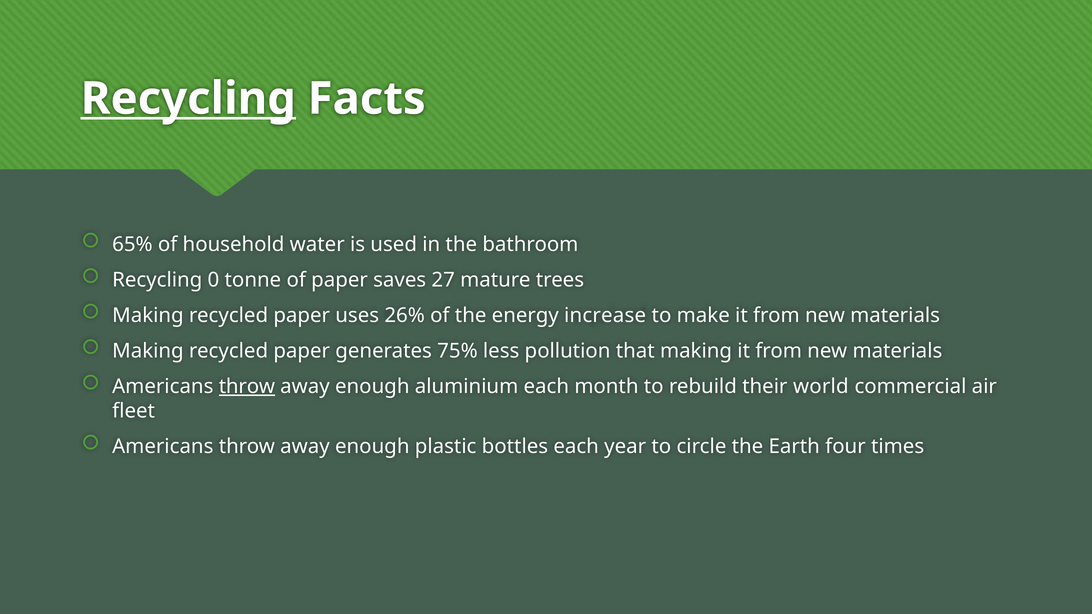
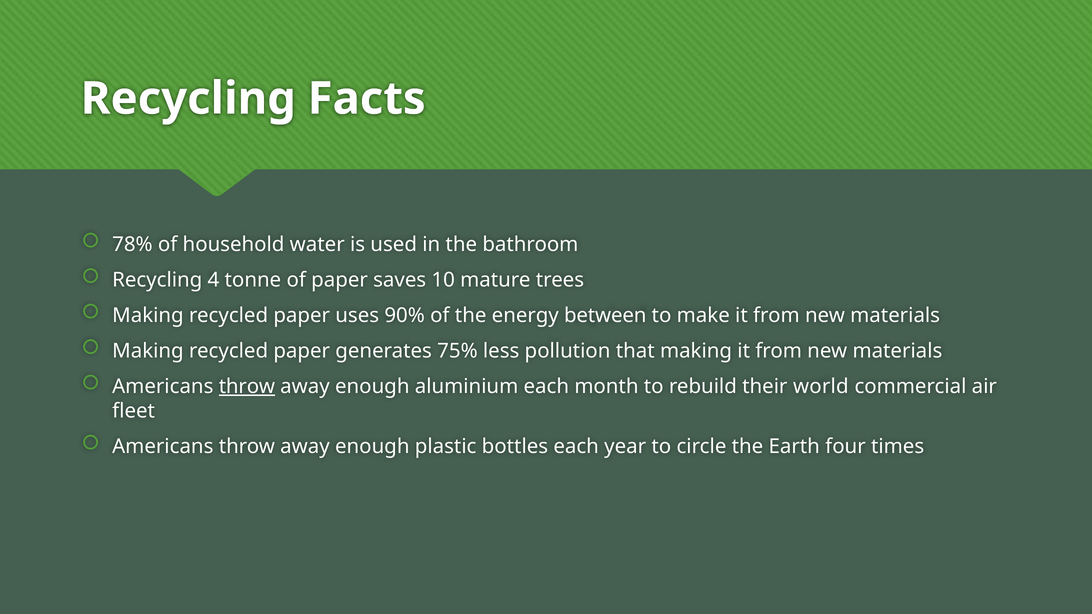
Recycling at (188, 99) underline: present -> none
65%: 65% -> 78%
0: 0 -> 4
27: 27 -> 10
26%: 26% -> 90%
increase: increase -> between
